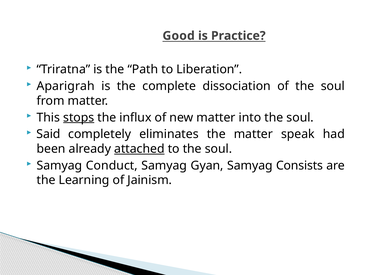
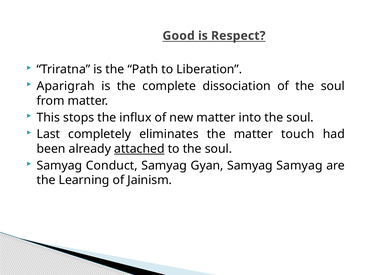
Practice: Practice -> Respect
stops underline: present -> none
Said: Said -> Last
speak: speak -> touch
Samyag Consists: Consists -> Samyag
